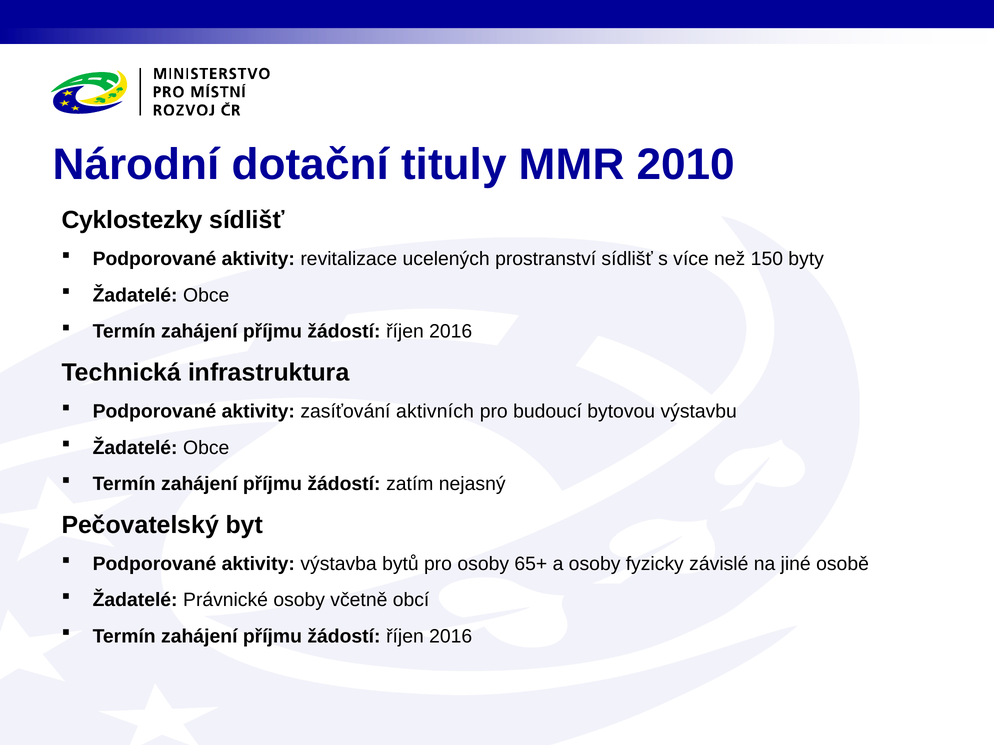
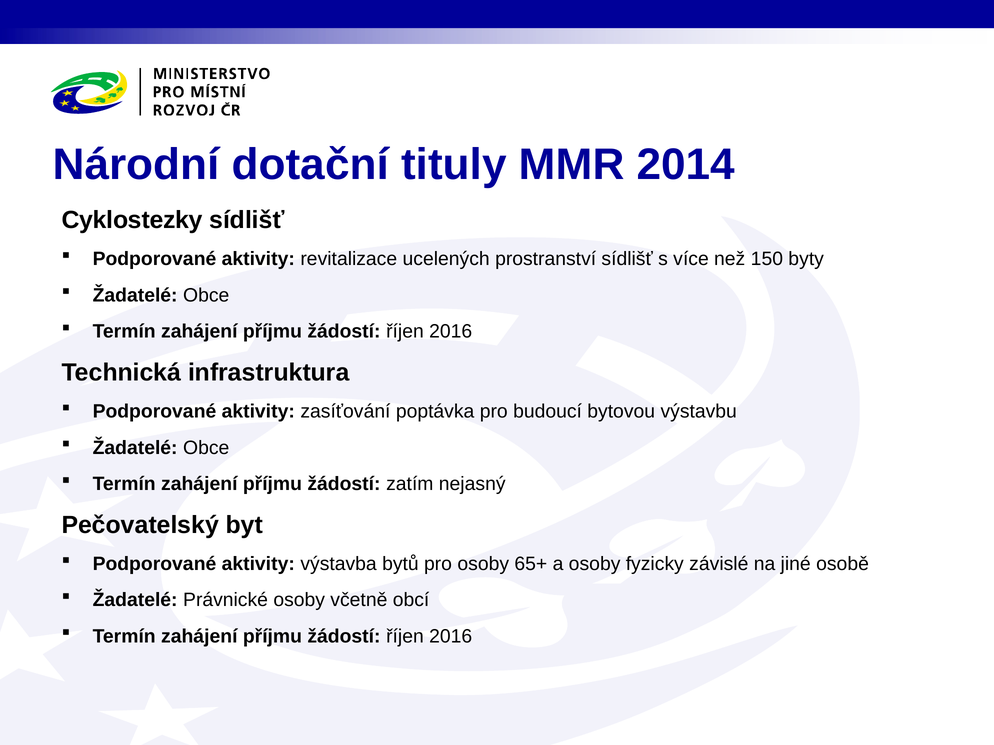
2010: 2010 -> 2014
aktivních: aktivních -> poptávka
